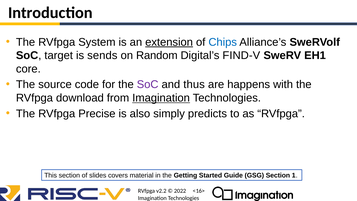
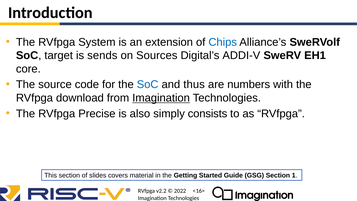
extension underline: present -> none
Random: Random -> Sources
FIND-V: FIND-V -> ADDI-V
SoC at (148, 84) colour: purple -> blue
happens: happens -> numbers
predicts: predicts -> consists
